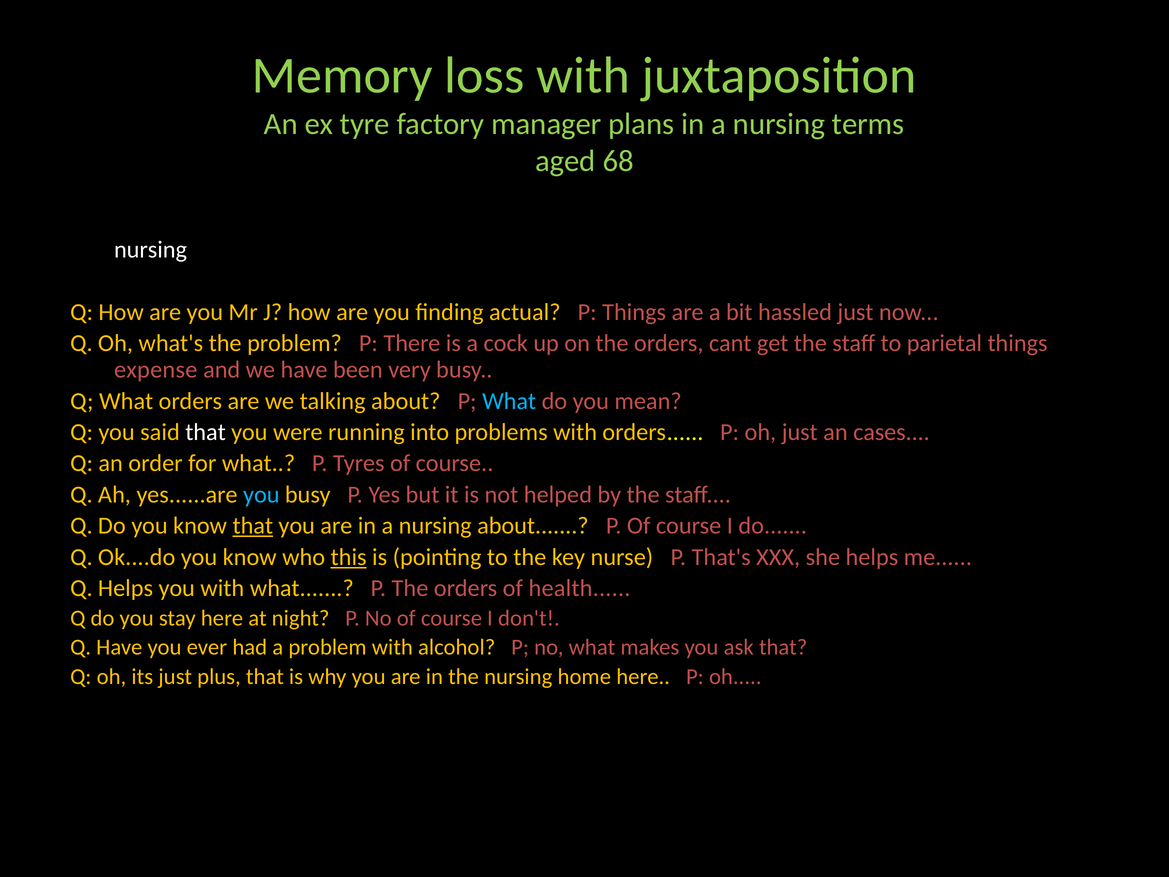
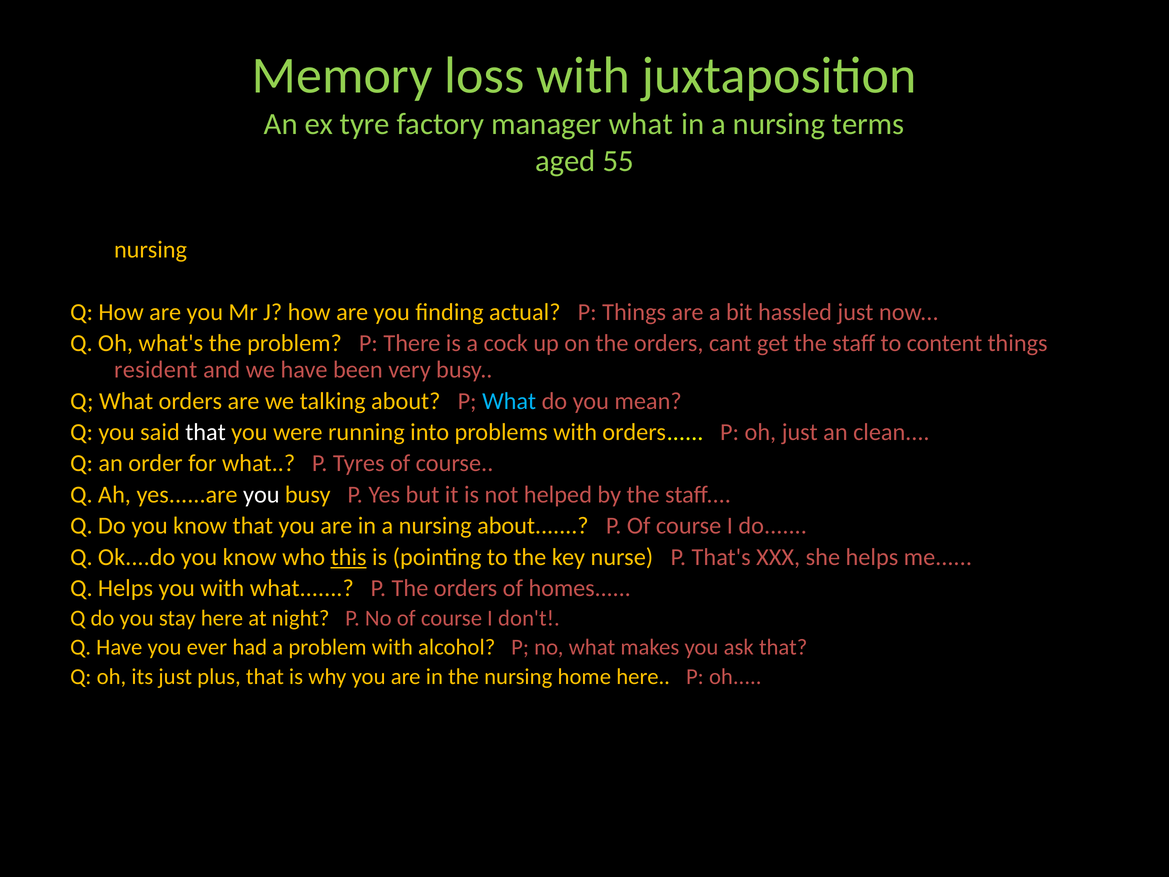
manager plans: plans -> what
68: 68 -> 55
nursing at (150, 250) colour: white -> yellow
parietal: parietal -> content
expense at (156, 370): expense -> resident
cases: cases -> clean
you at (261, 494) colour: light blue -> white
that at (253, 526) underline: present -> none
health: health -> homes
